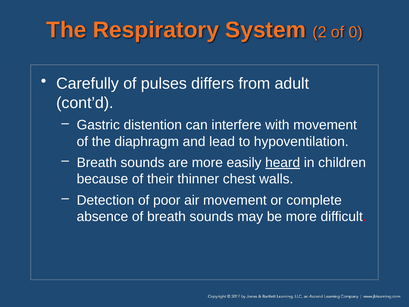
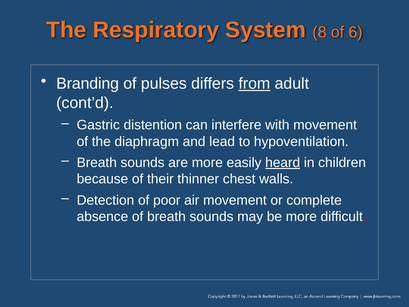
2: 2 -> 8
0: 0 -> 6
Carefully: Carefully -> Branding
from underline: none -> present
